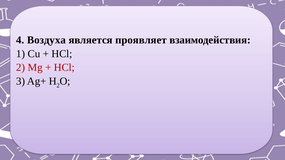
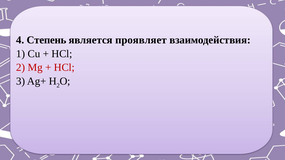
Воздуха: Воздуха -> Степень
